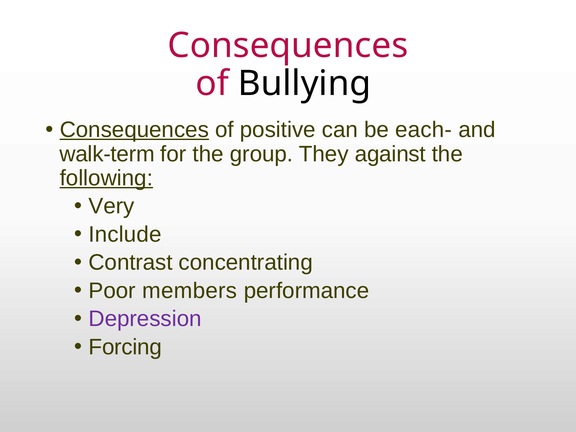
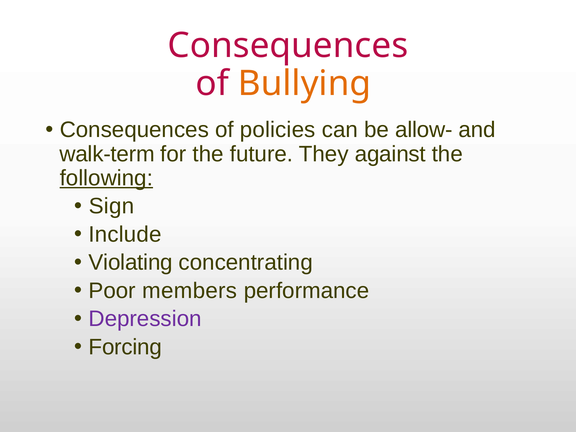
Bullying colour: black -> orange
Consequences at (134, 130) underline: present -> none
positive: positive -> policies
each-: each- -> allow-
group: group -> future
Very: Very -> Sign
Contrast: Contrast -> Violating
